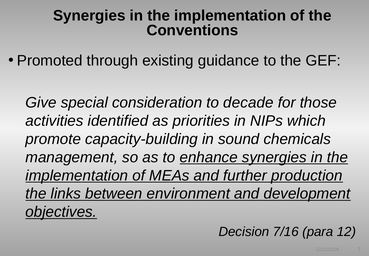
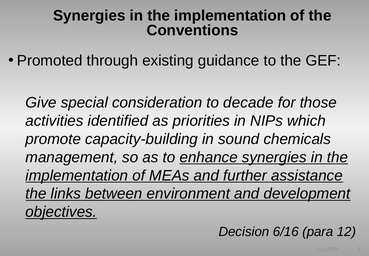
production: production -> assistance
7/16: 7/16 -> 6/16
